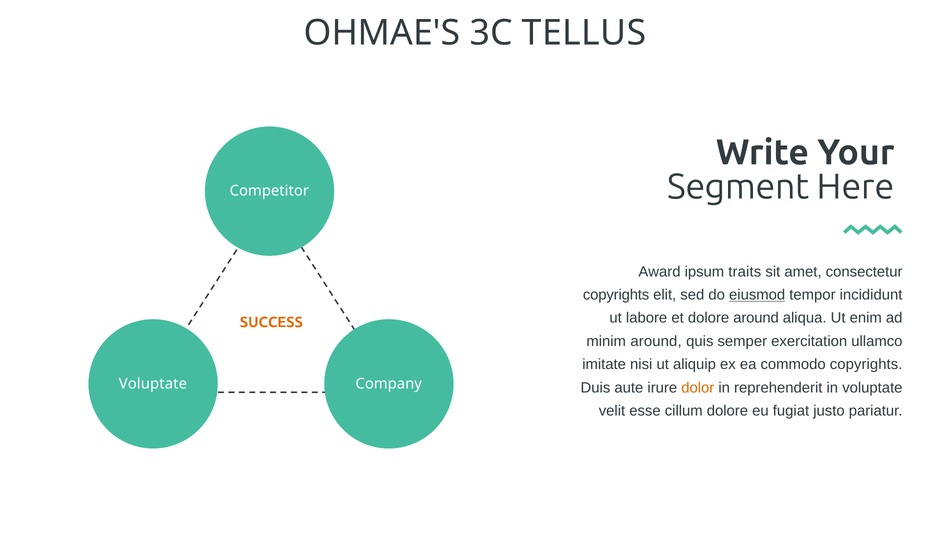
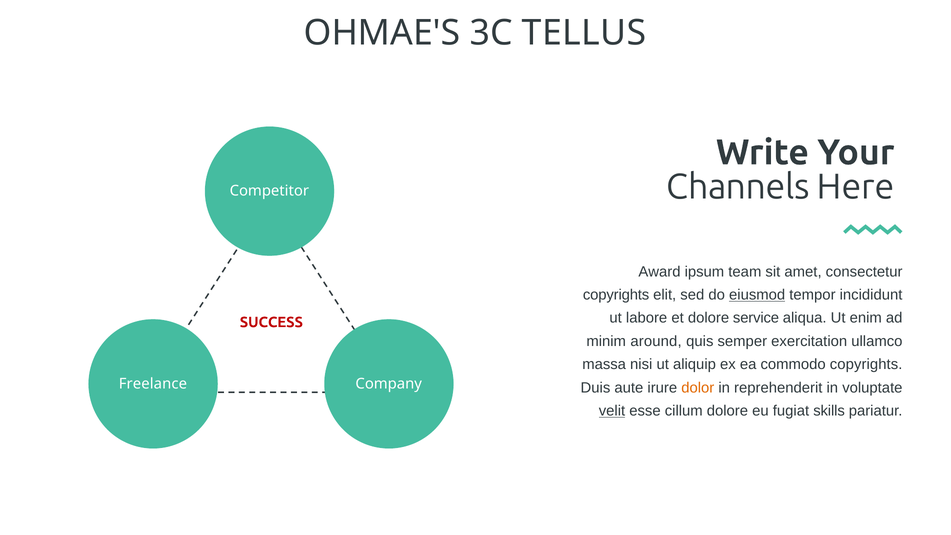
Segment: Segment -> Channels
traits: traits -> team
dolore around: around -> service
SUCCESS colour: orange -> red
imitate: imitate -> massa
Voluptate at (153, 384): Voluptate -> Freelance
velit underline: none -> present
justo: justo -> skills
